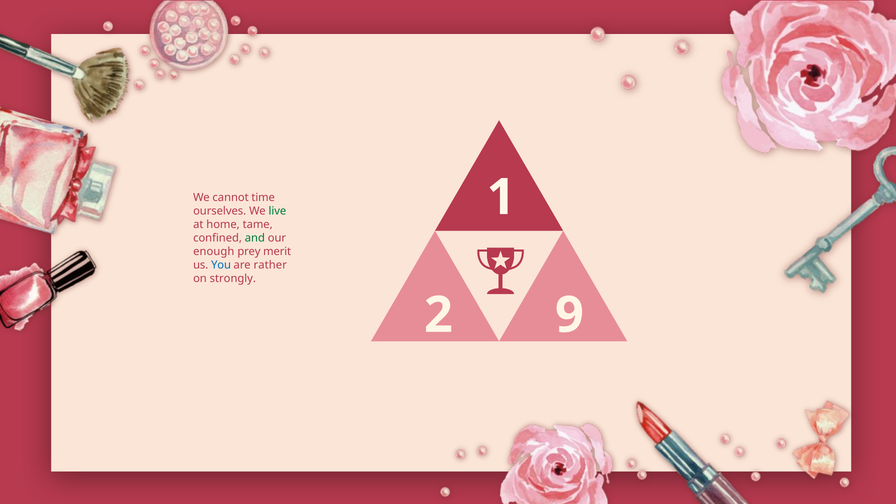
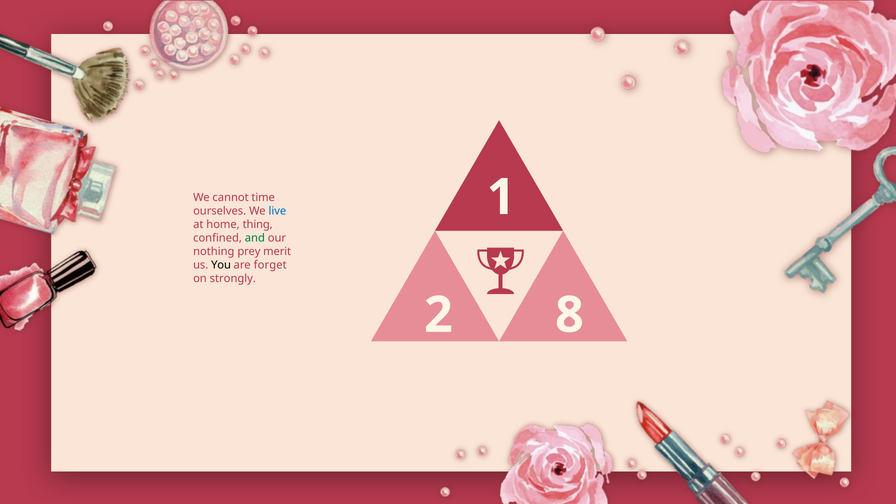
live colour: green -> blue
tame: tame -> thing
enough: enough -> nothing
You colour: blue -> black
rather: rather -> forget
9: 9 -> 8
